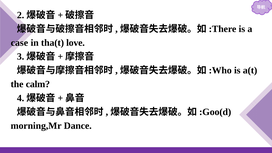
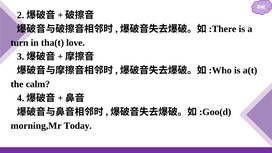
case: case -> turn
Dance: Dance -> Today
